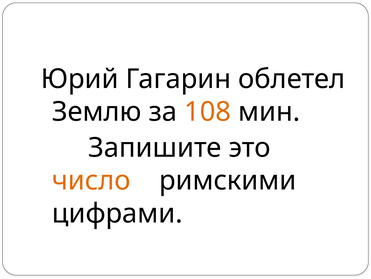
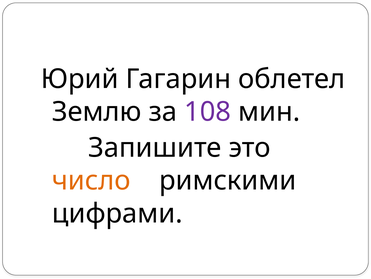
108 colour: orange -> purple
